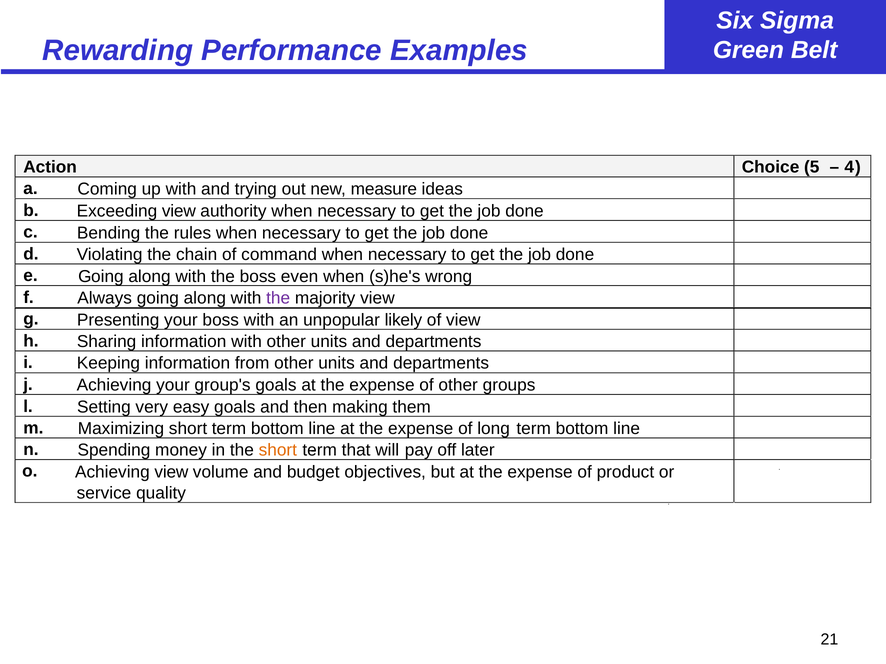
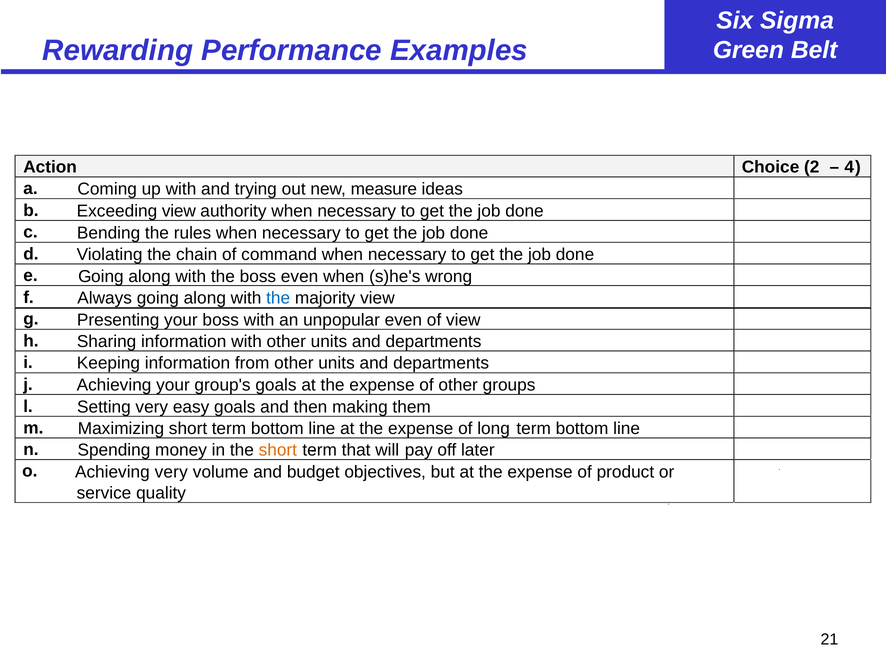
5: 5 -> 2
the at (278, 298) colour: purple -> blue
unpopular likely: likely -> even
Achieving view: view -> very
